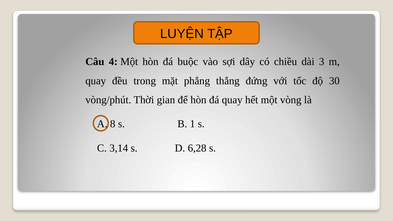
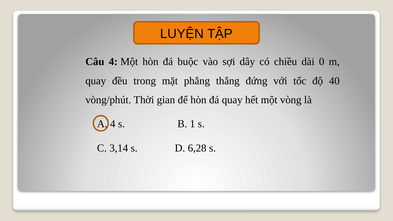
3: 3 -> 0
30: 30 -> 40
A 8: 8 -> 4
